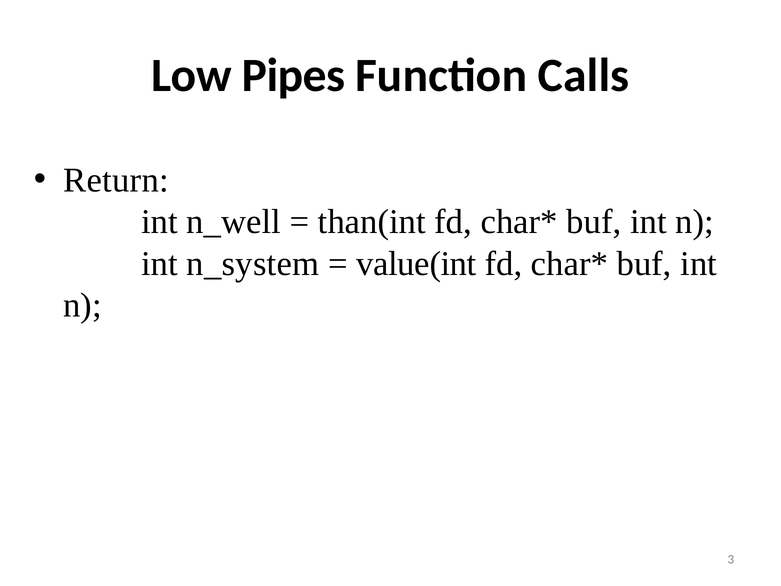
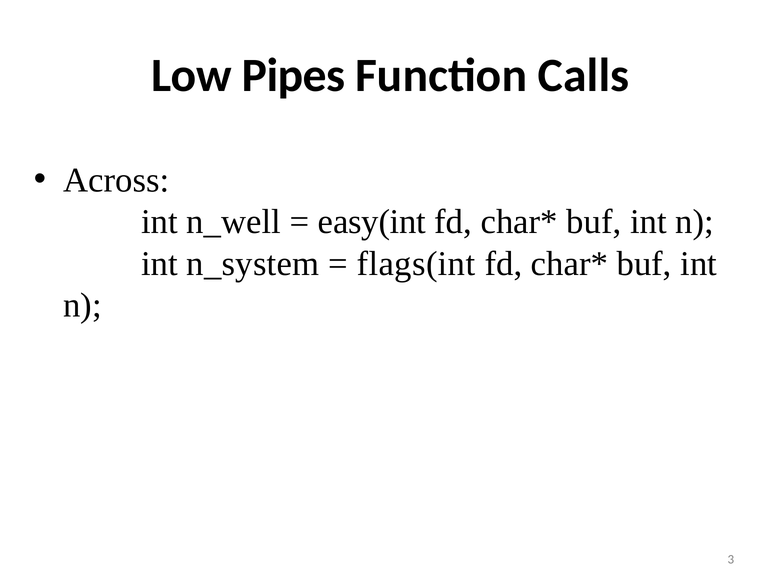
Return: Return -> Across
than(int: than(int -> easy(int
value(int: value(int -> flags(int
